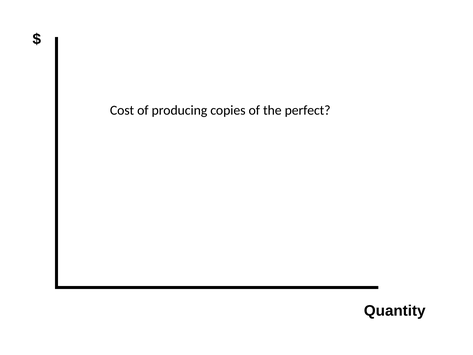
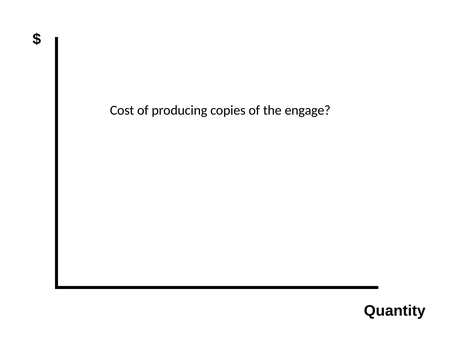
perfect: perfect -> engage
